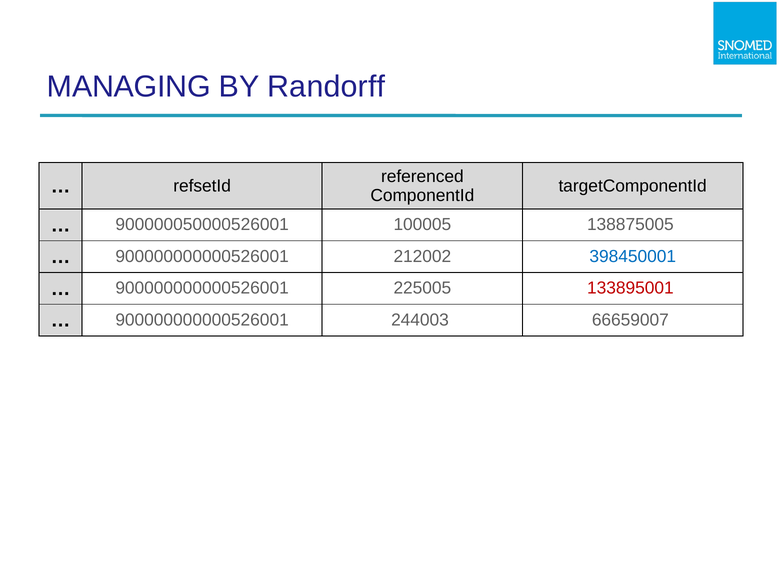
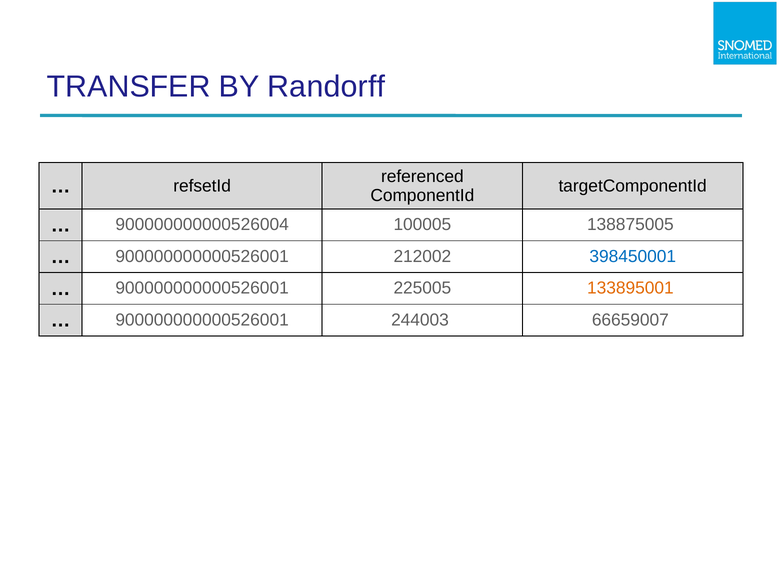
MANAGING: MANAGING -> TRANSFER
900000050000526001: 900000050000526001 -> 900000000000526004
133895001 colour: red -> orange
